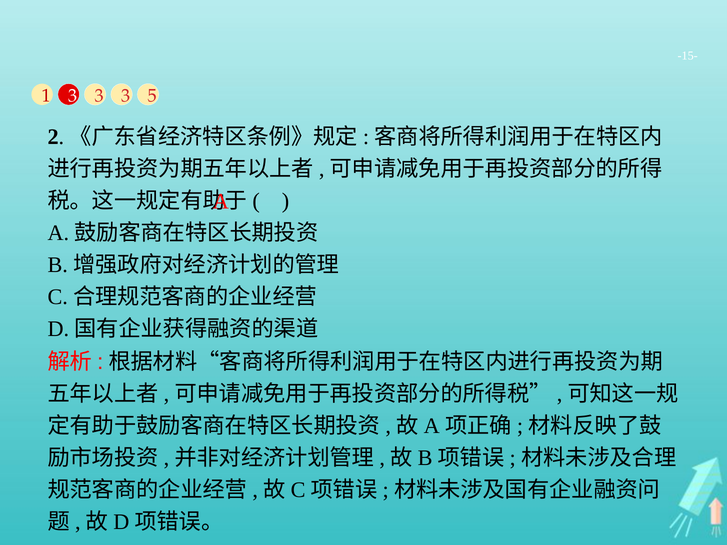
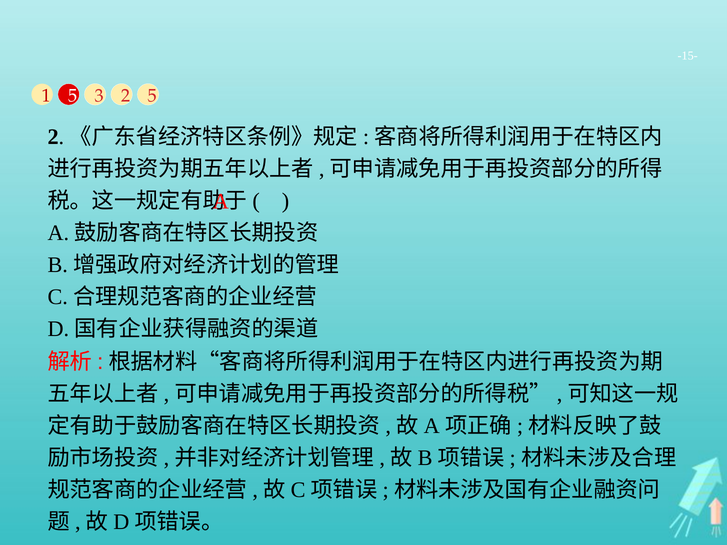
1 3: 3 -> 5
3 at (126, 96): 3 -> 2
